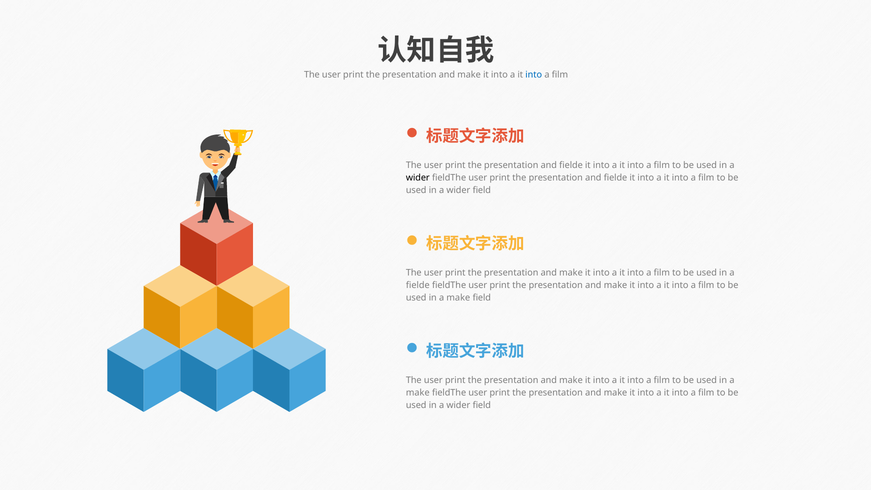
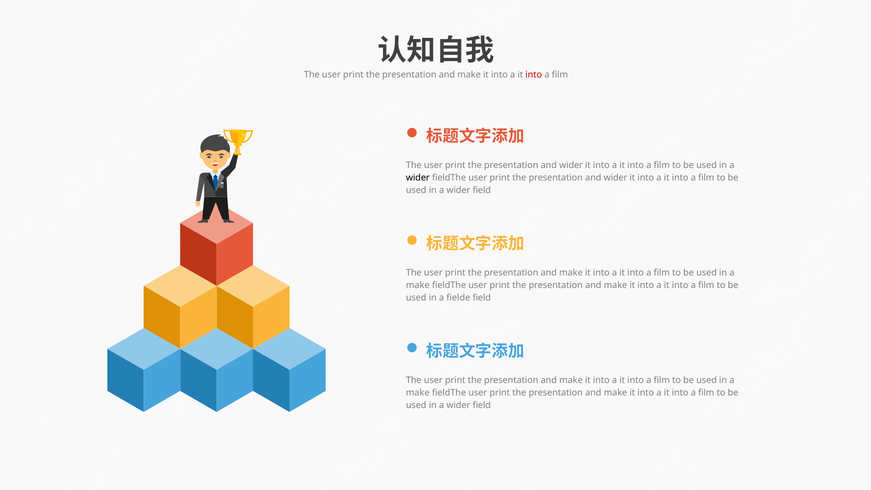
into at (534, 75) colour: blue -> red
fielde at (571, 165): fielde -> wider
fielde at (615, 178): fielde -> wider
fielde at (418, 285): fielde -> make
make at (458, 298): make -> fielde
